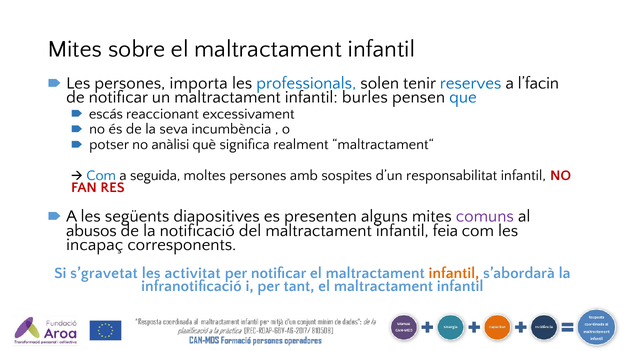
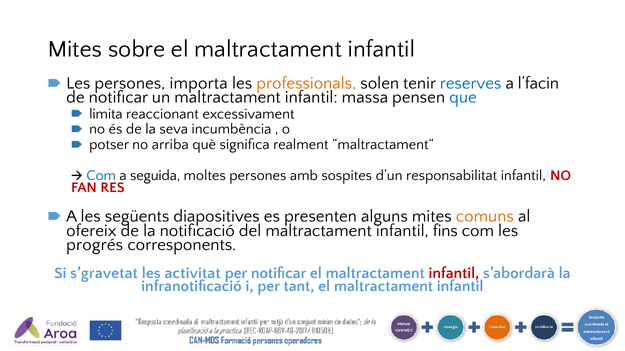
professionals colour: blue -> orange
burles: burles -> massa
escás: escás -> limita
anàlisi: anàlisi -> arriba
comuns colour: purple -> orange
abusos: abusos -> ofereix
feia: feia -> fins
incapaç: incapaç -> progrés
infantil at (454, 274) colour: orange -> red
